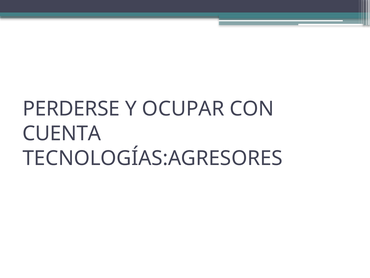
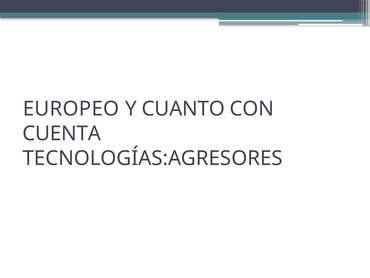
PERDERSE: PERDERSE -> EUROPEO
OCUPAR: OCUPAR -> CUANTO
